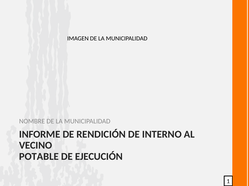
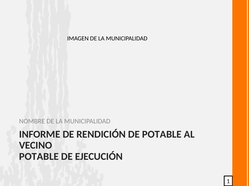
DE INTERNO: INTERNO -> POTABLE
